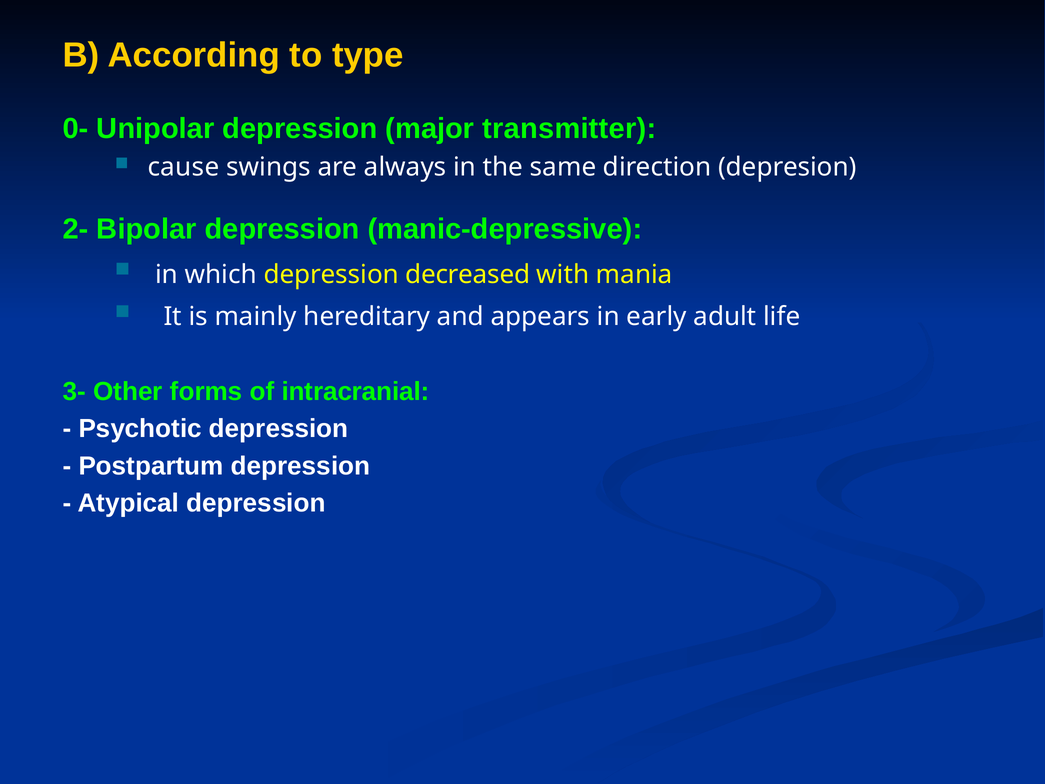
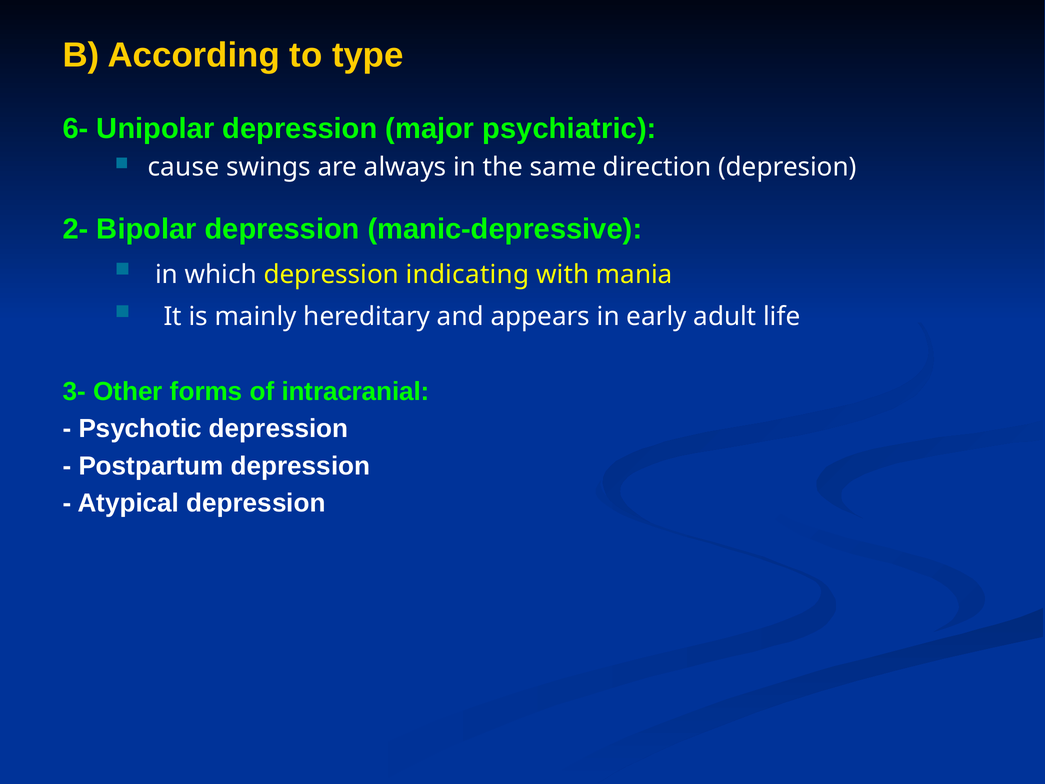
0-: 0- -> 6-
transmitter: transmitter -> psychiatric
decreased: decreased -> indicating
